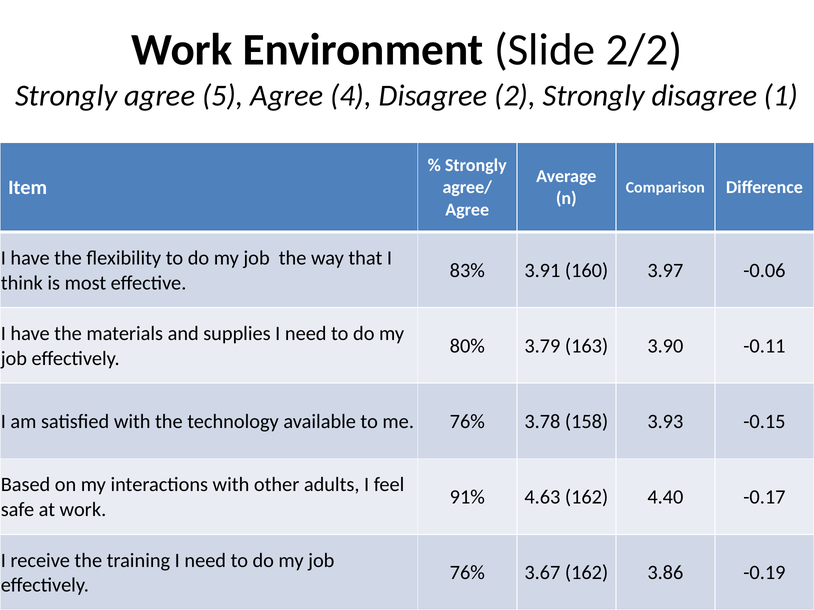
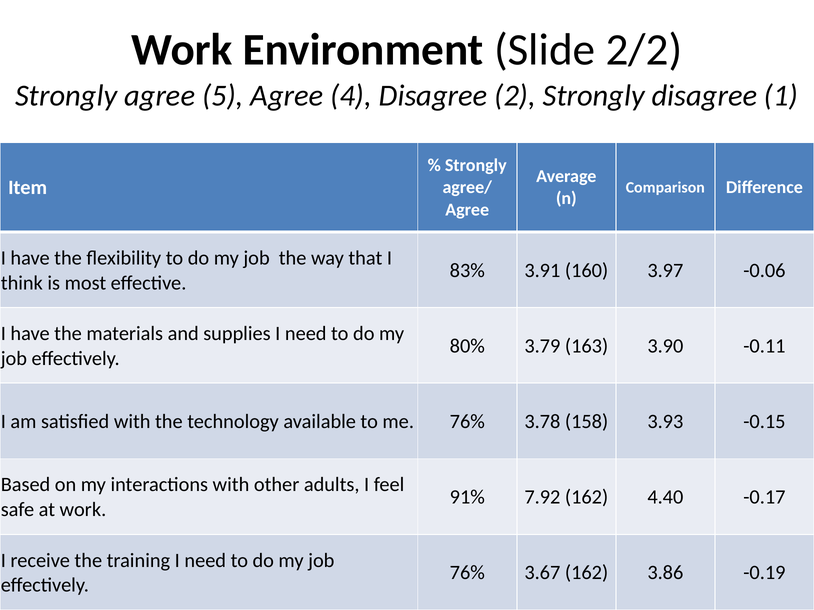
4.63: 4.63 -> 7.92
